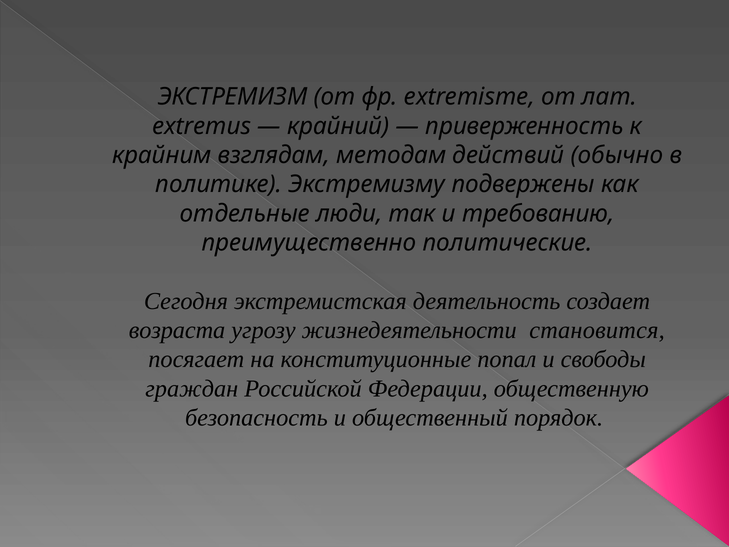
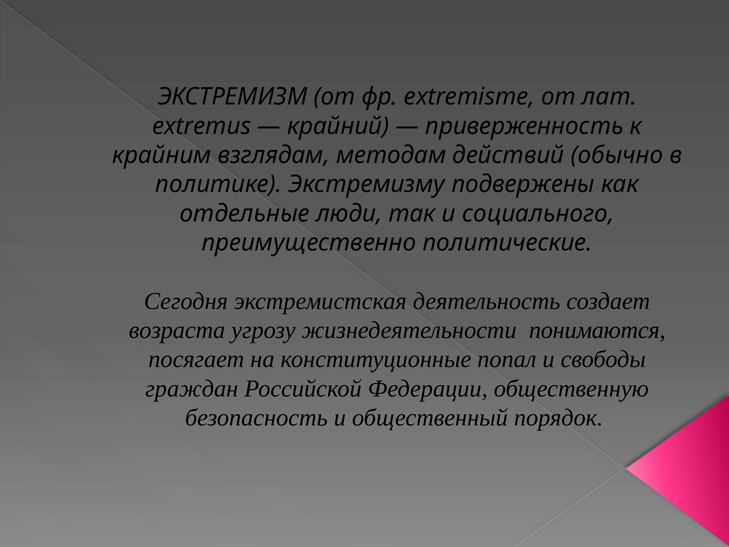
требованию: требованию -> социального
становится: становится -> понимаются
